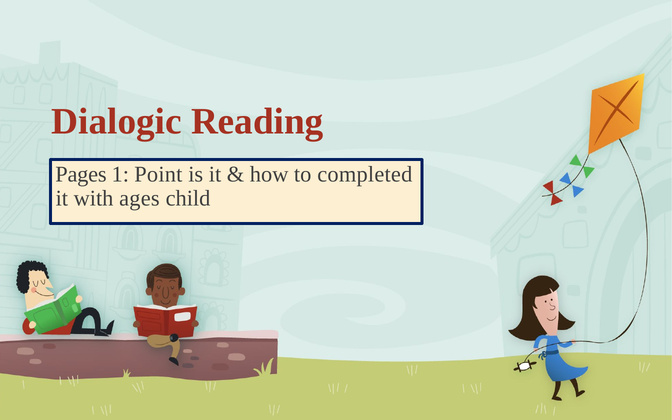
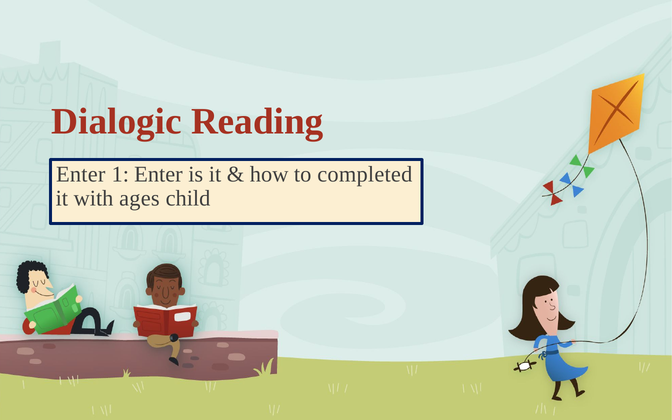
Pages at (81, 174): Pages -> Enter
1 Point: Point -> Enter
